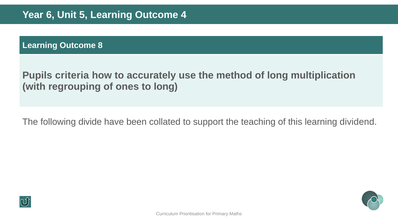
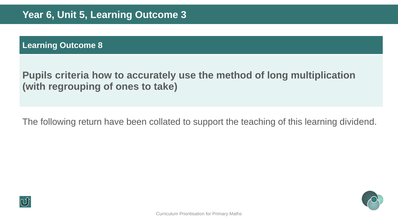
4: 4 -> 3
to long: long -> take
divide: divide -> return
